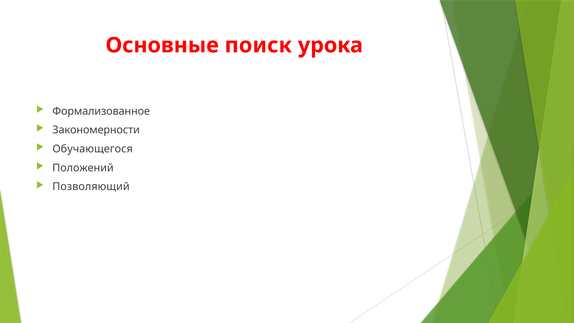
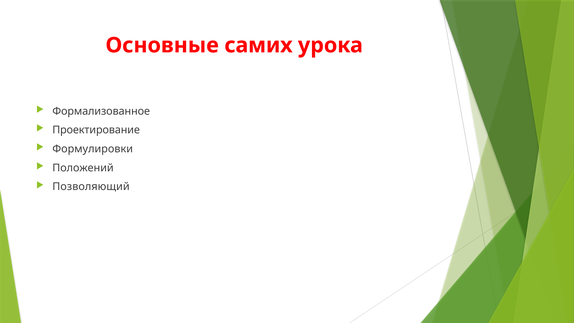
поиск: поиск -> самих
Закономерности: Закономерности -> Проектирование
Обучающегося: Обучающегося -> Формулировки
